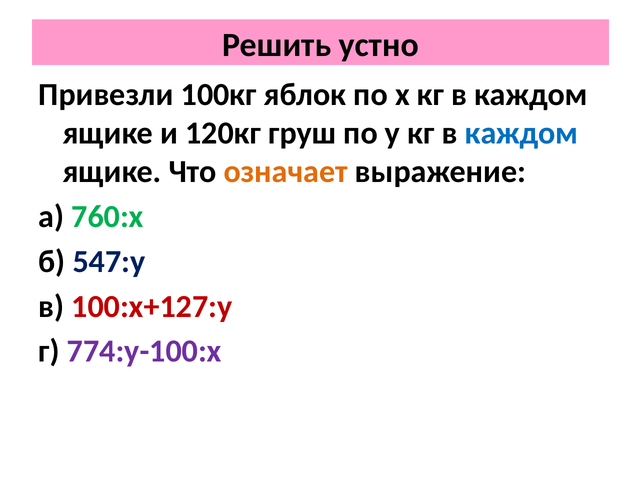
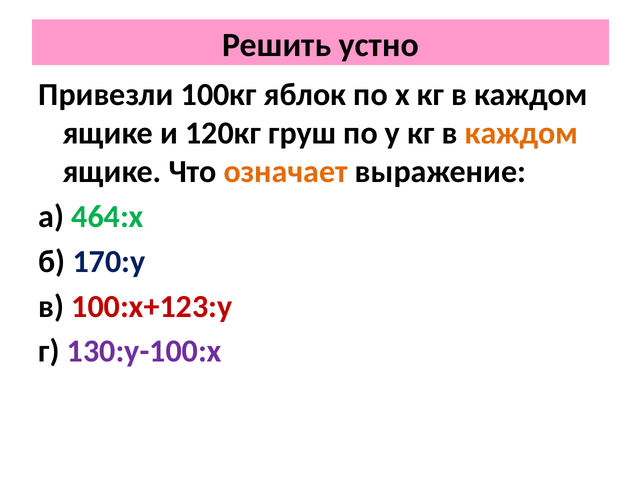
каждом at (522, 133) colour: blue -> orange
760:х: 760:х -> 464:х
547:у: 547:у -> 170:у
100:х+127:у: 100:х+127:у -> 100:х+123:у
774:у-100:х: 774:у-100:х -> 130:у-100:х
